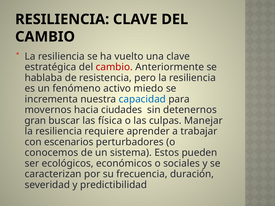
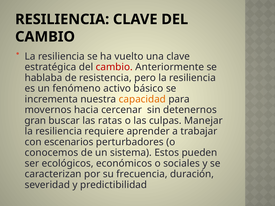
miedo: miedo -> básico
capacidad colour: blue -> orange
ciudades: ciudades -> cercenar
física: física -> ratas
